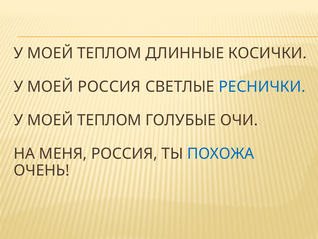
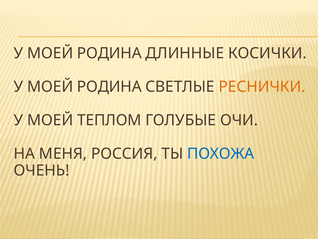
ТЕПЛОМ at (109, 53): ТЕПЛОМ -> РОДИНА
РОССИЯ at (109, 87): РОССИЯ -> РОДИНА
РЕСНИЧКИ colour: blue -> orange
